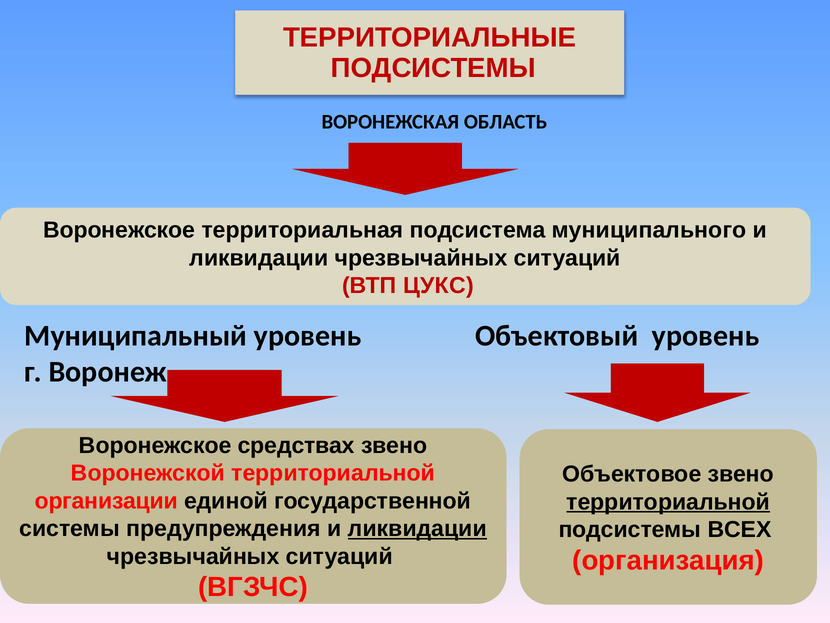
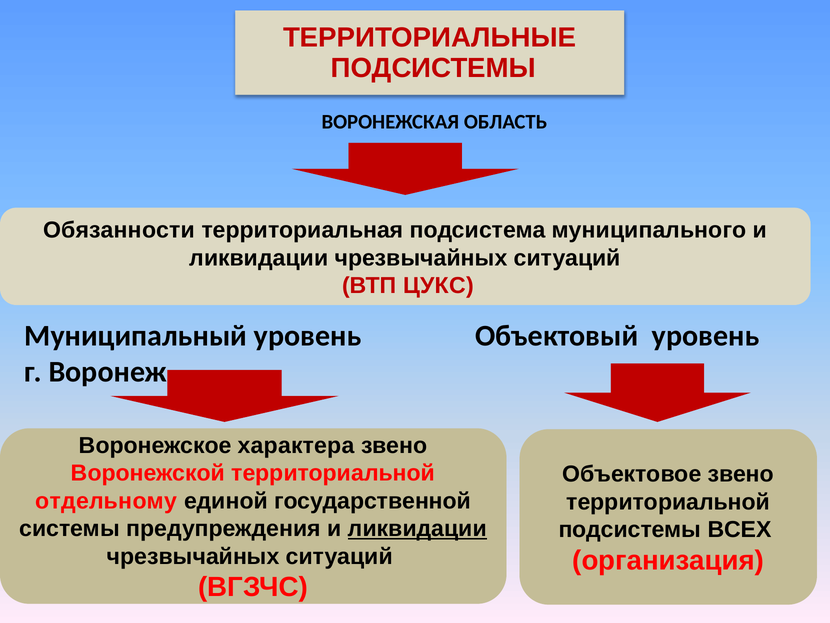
Воронежское at (119, 230): Воронежское -> Обязанности
средствах: средствах -> характера
организации: организации -> отдельному
территориальной at (668, 501) underline: present -> none
